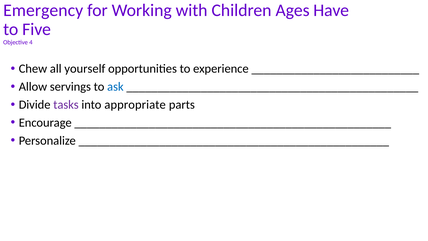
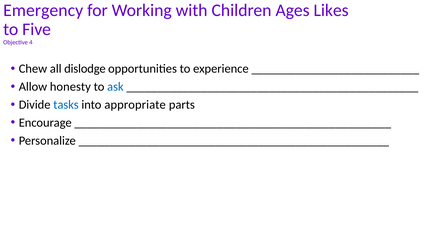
Have: Have -> Likes
yourself: yourself -> dislodge
servings: servings -> honesty
tasks colour: purple -> blue
